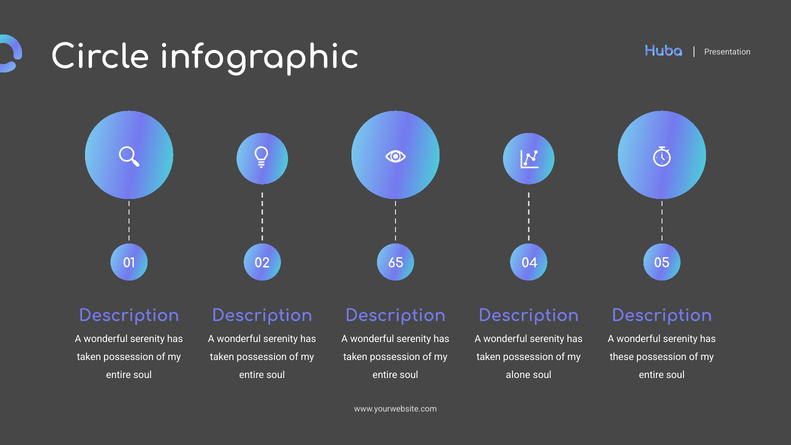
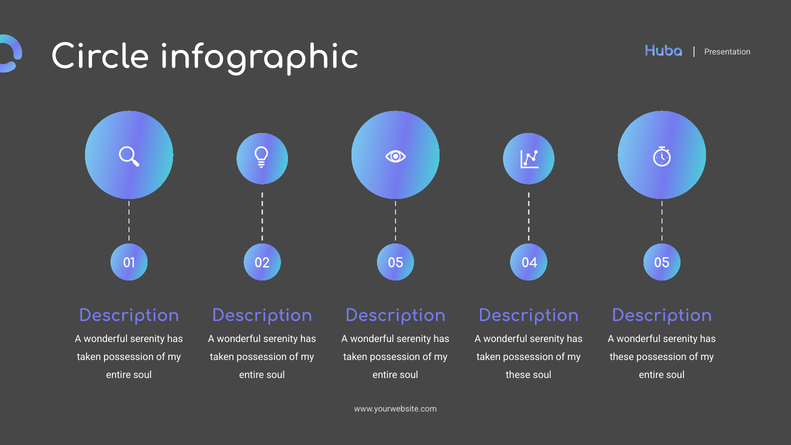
02 65: 65 -> 05
alone at (518, 375): alone -> these
